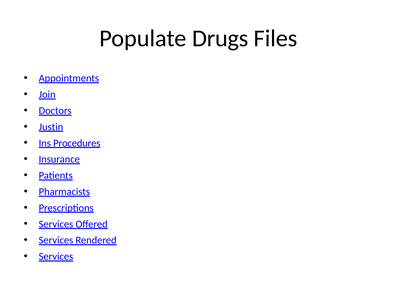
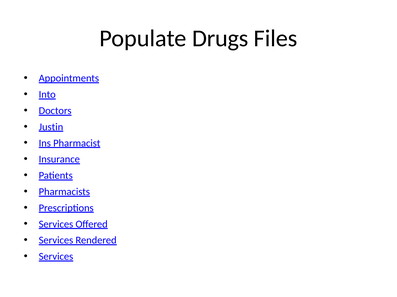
Join: Join -> Into
Procedures: Procedures -> Pharmacist
